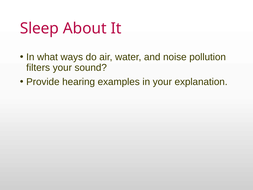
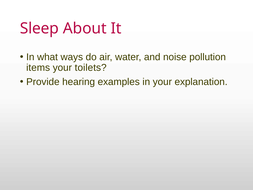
filters: filters -> items
sound: sound -> toilets
